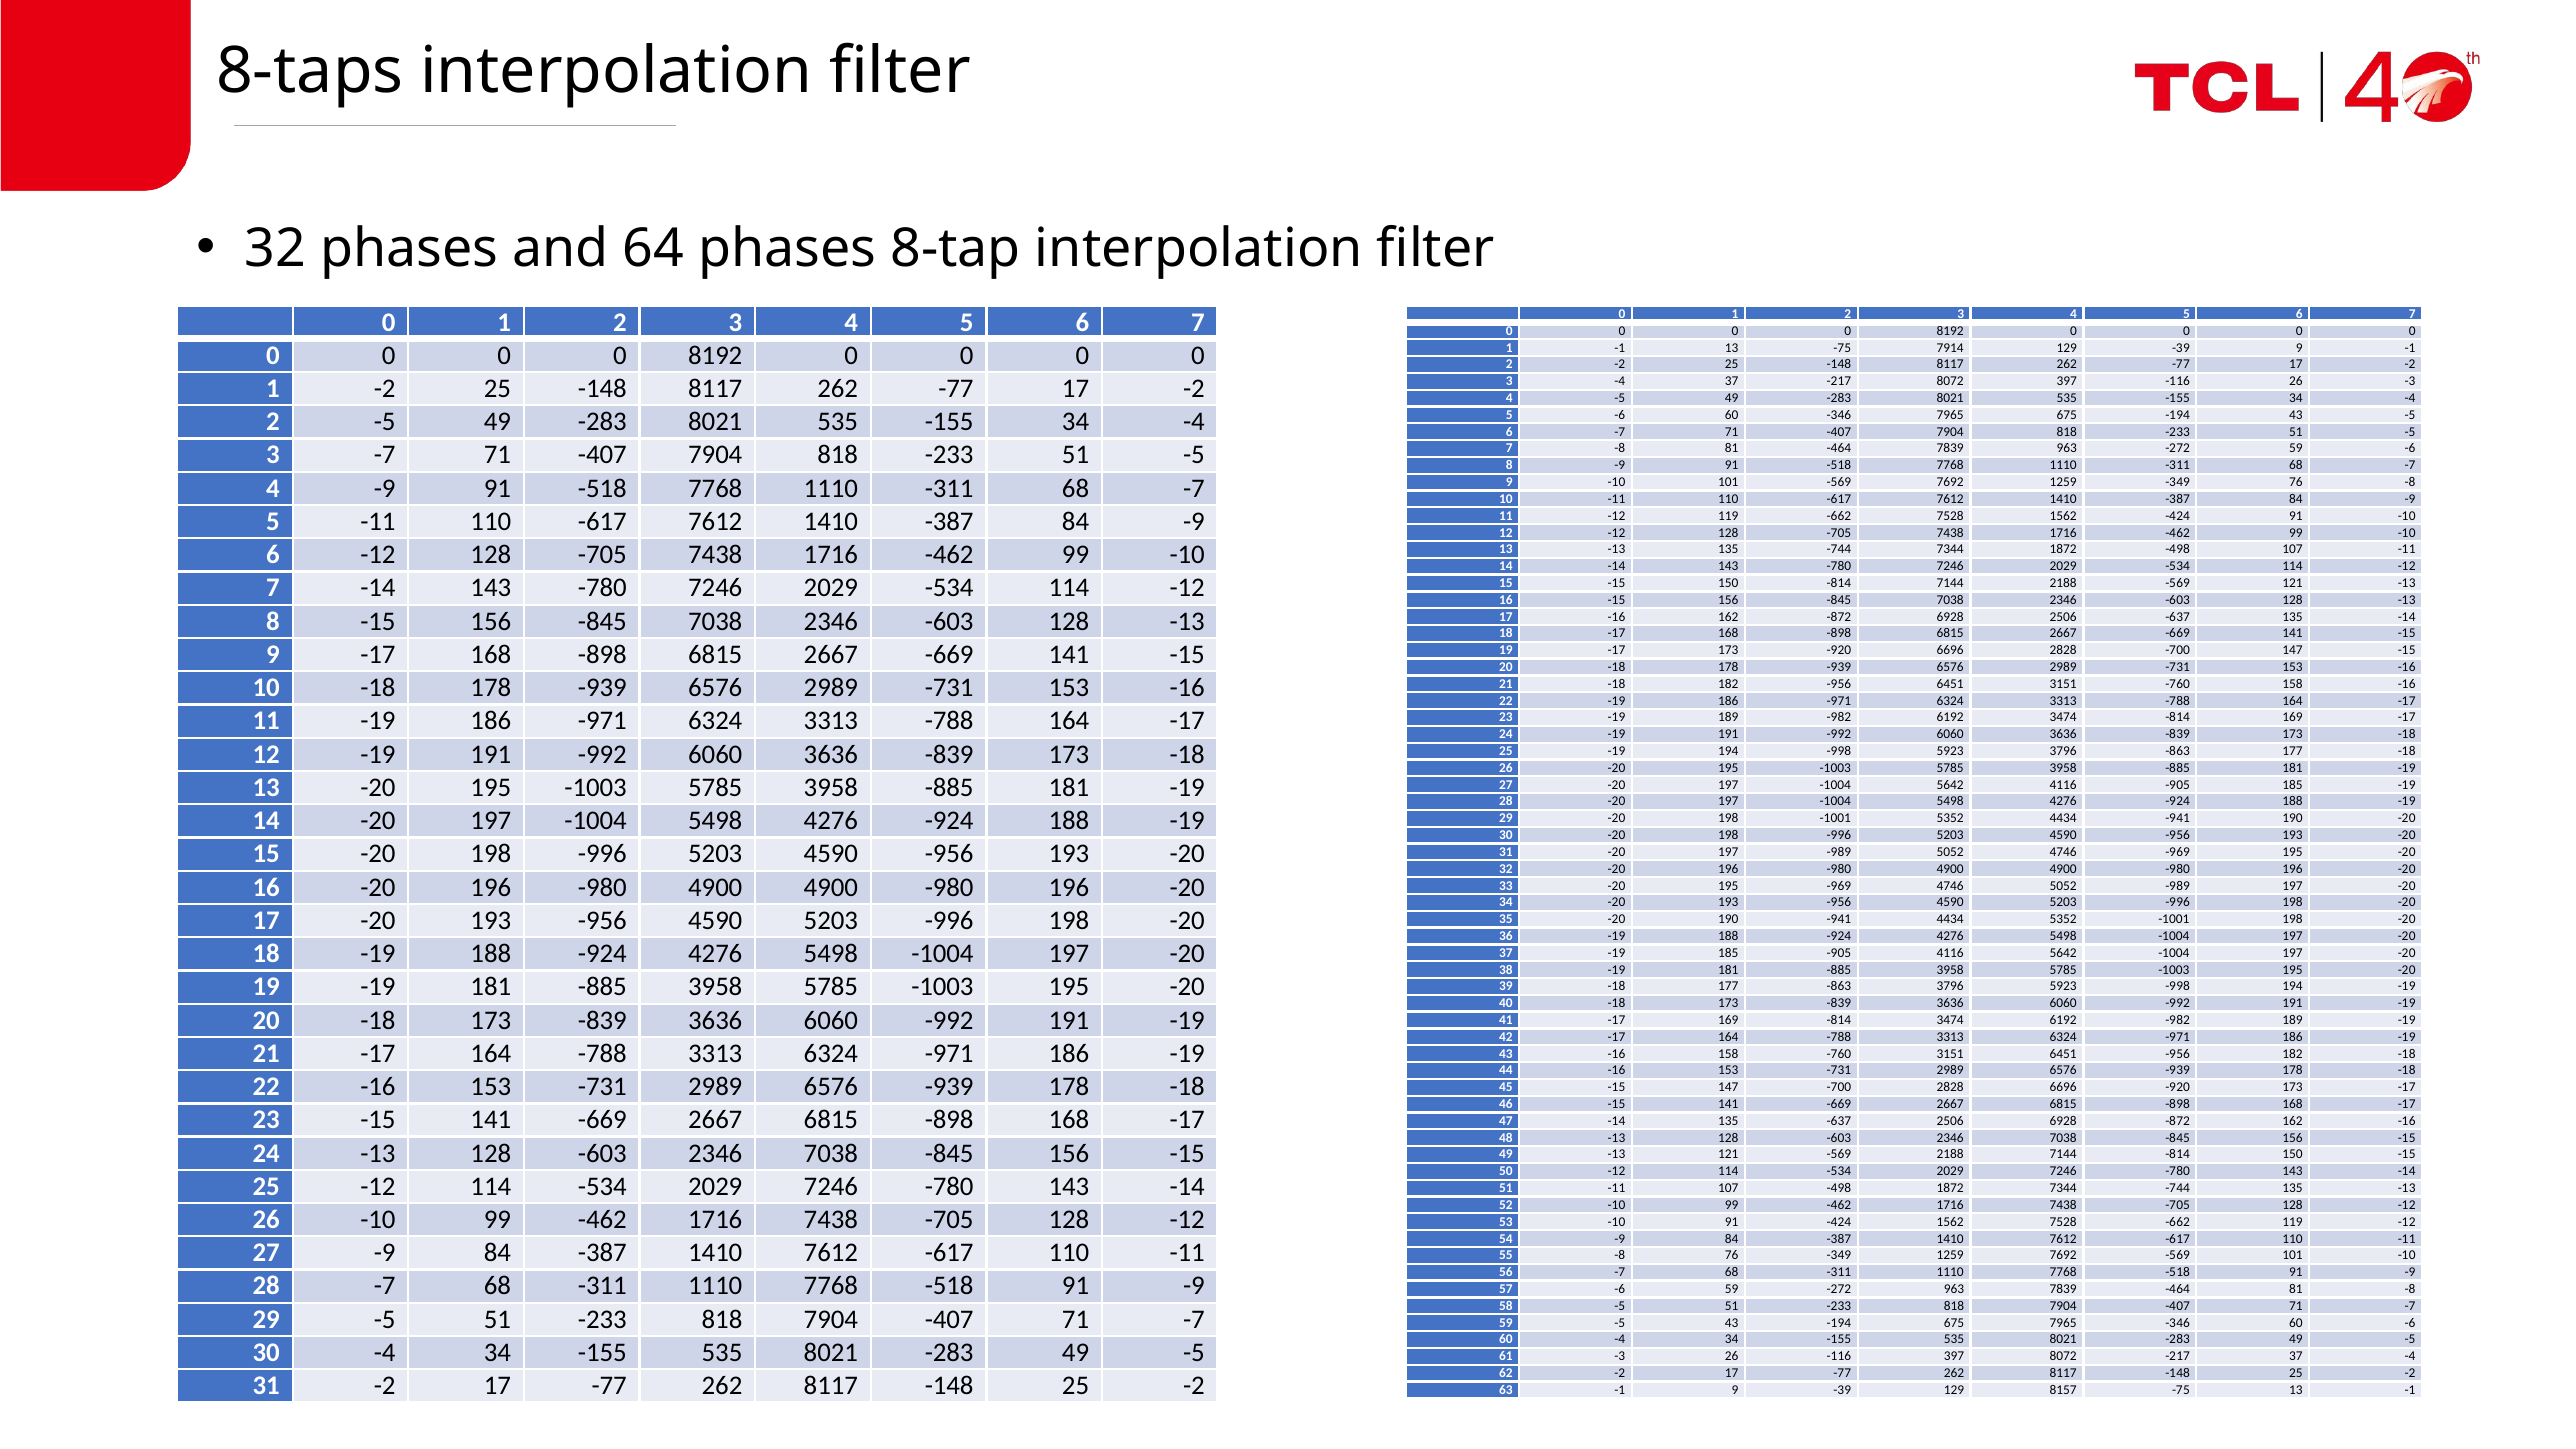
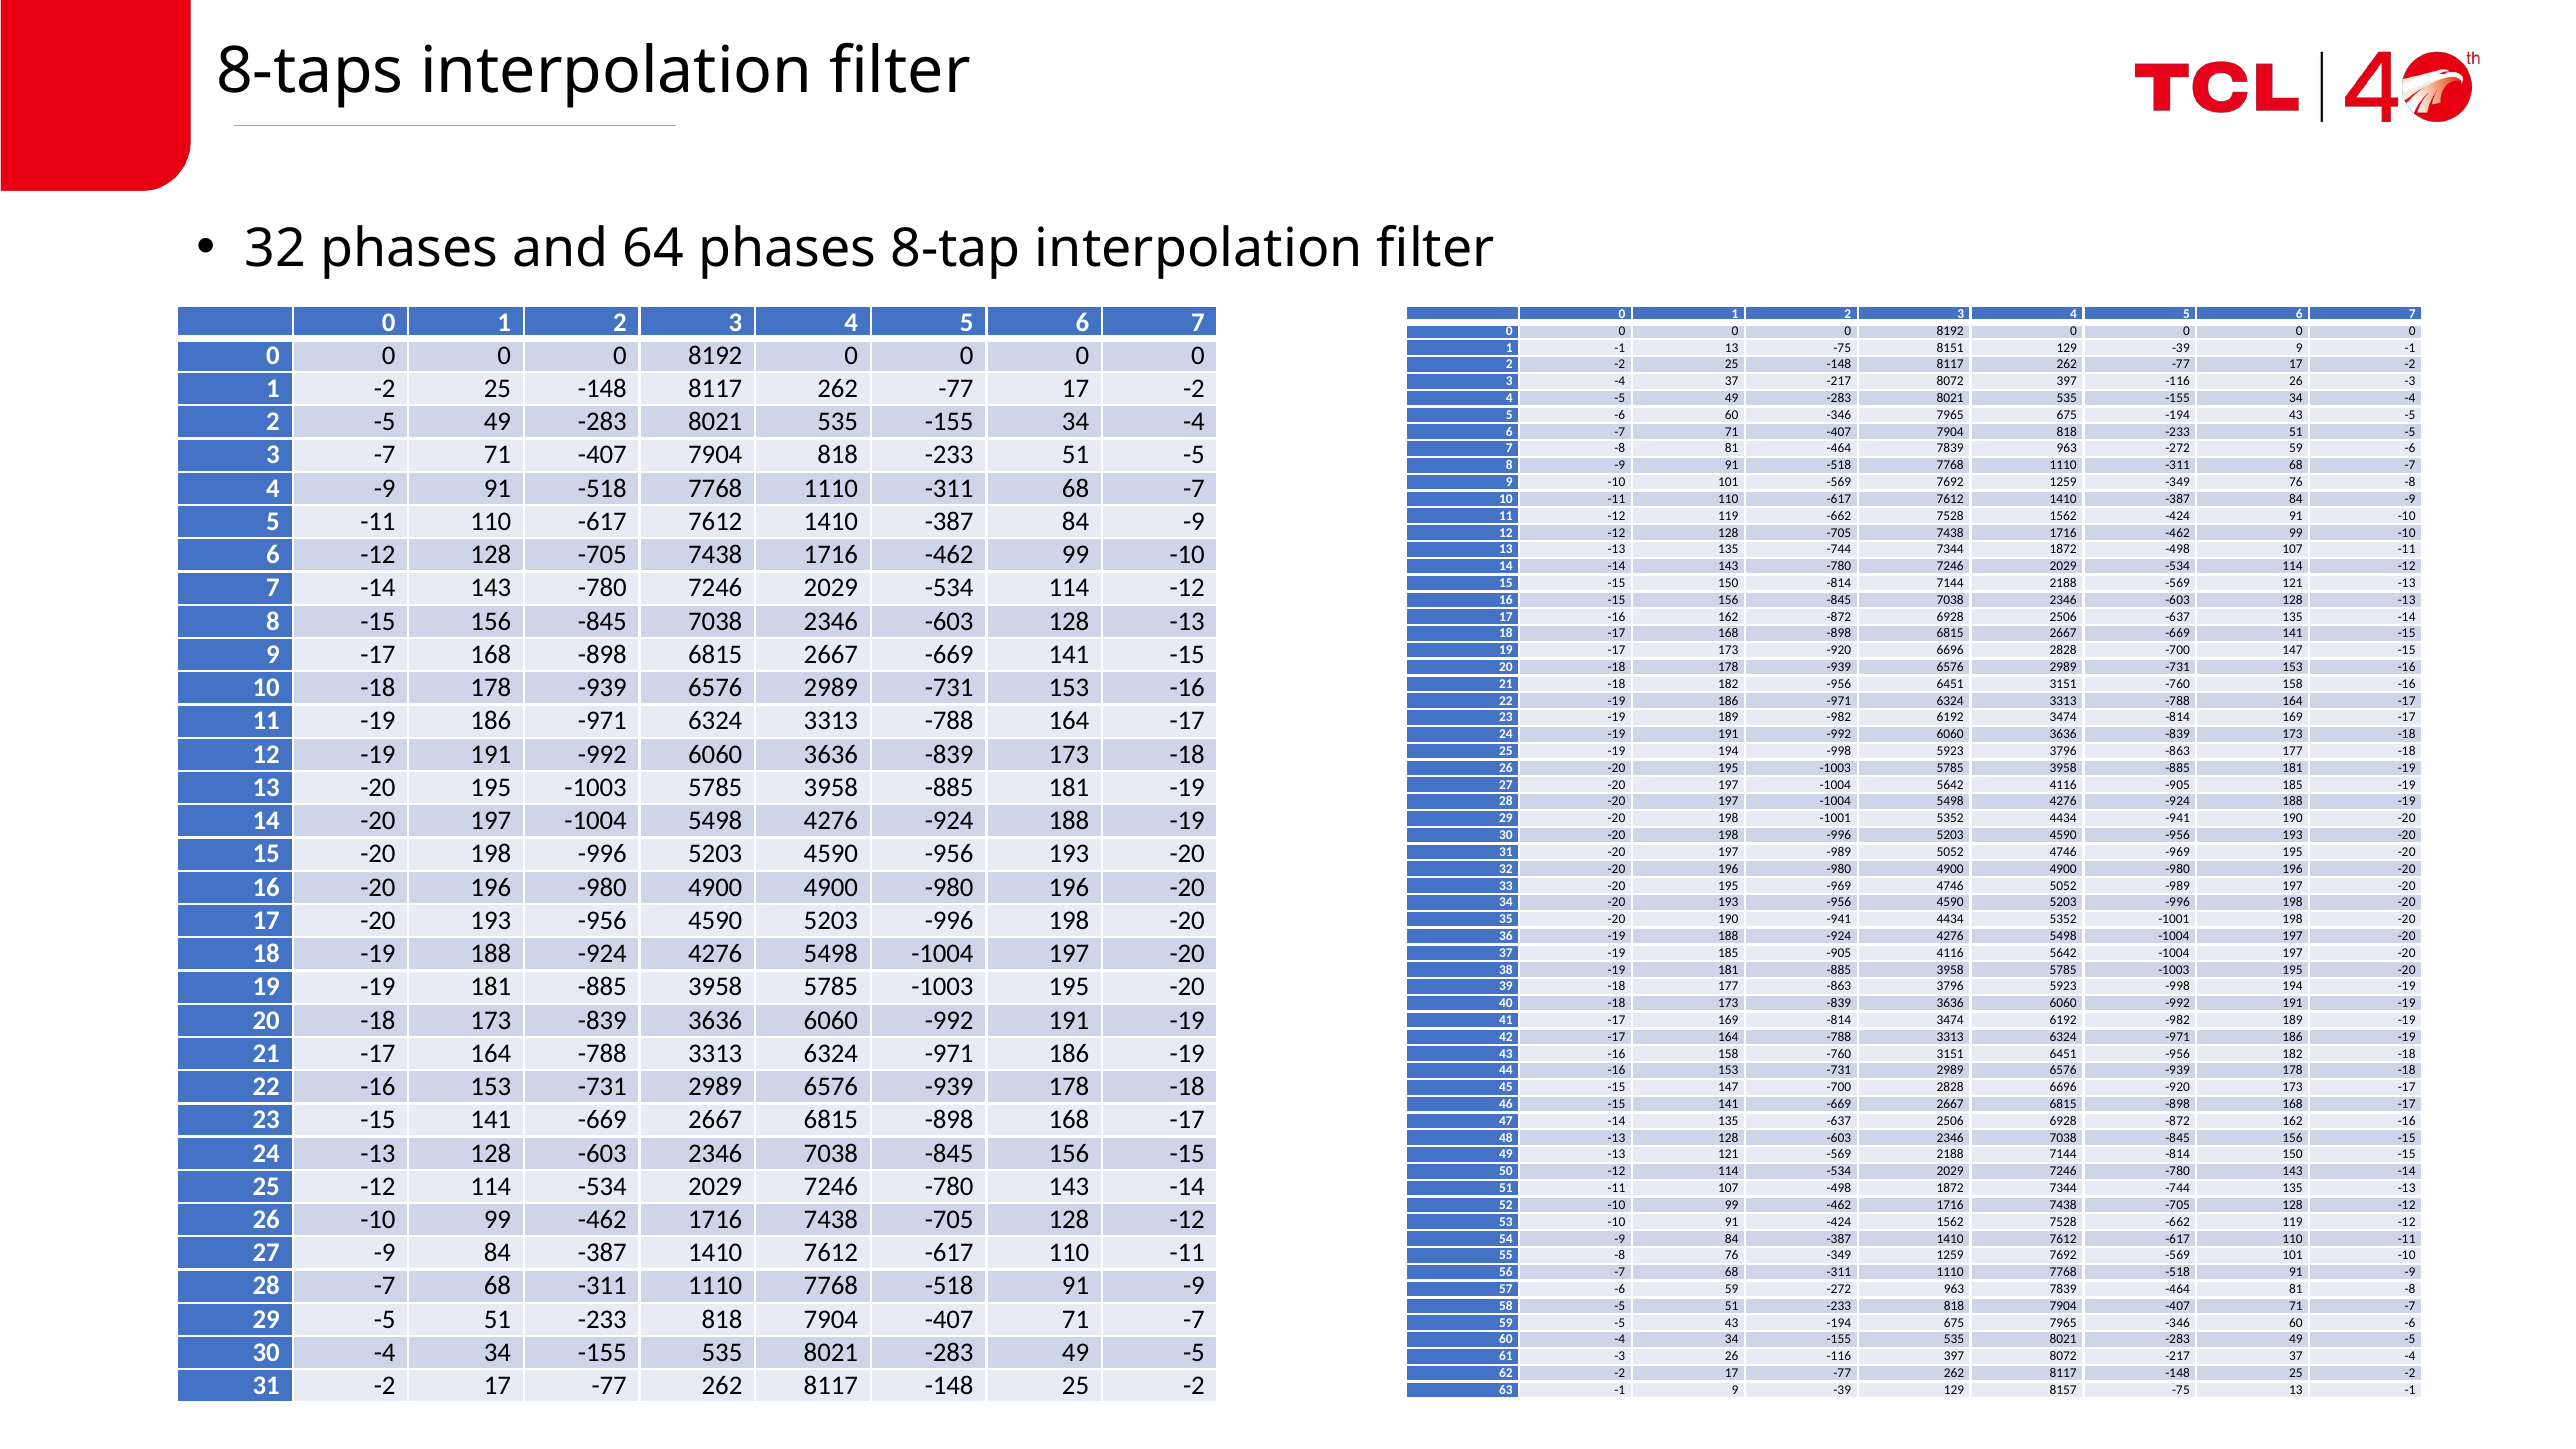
7914: 7914 -> 8151
